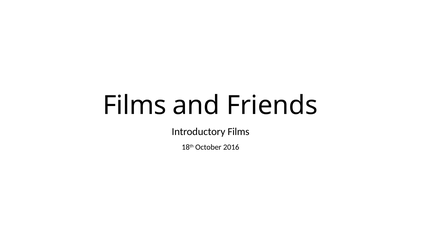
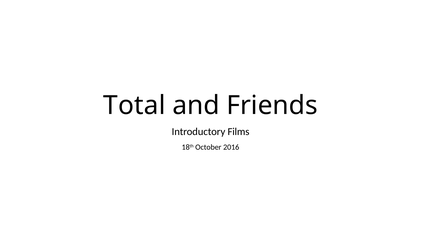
Films at (135, 105): Films -> Total
